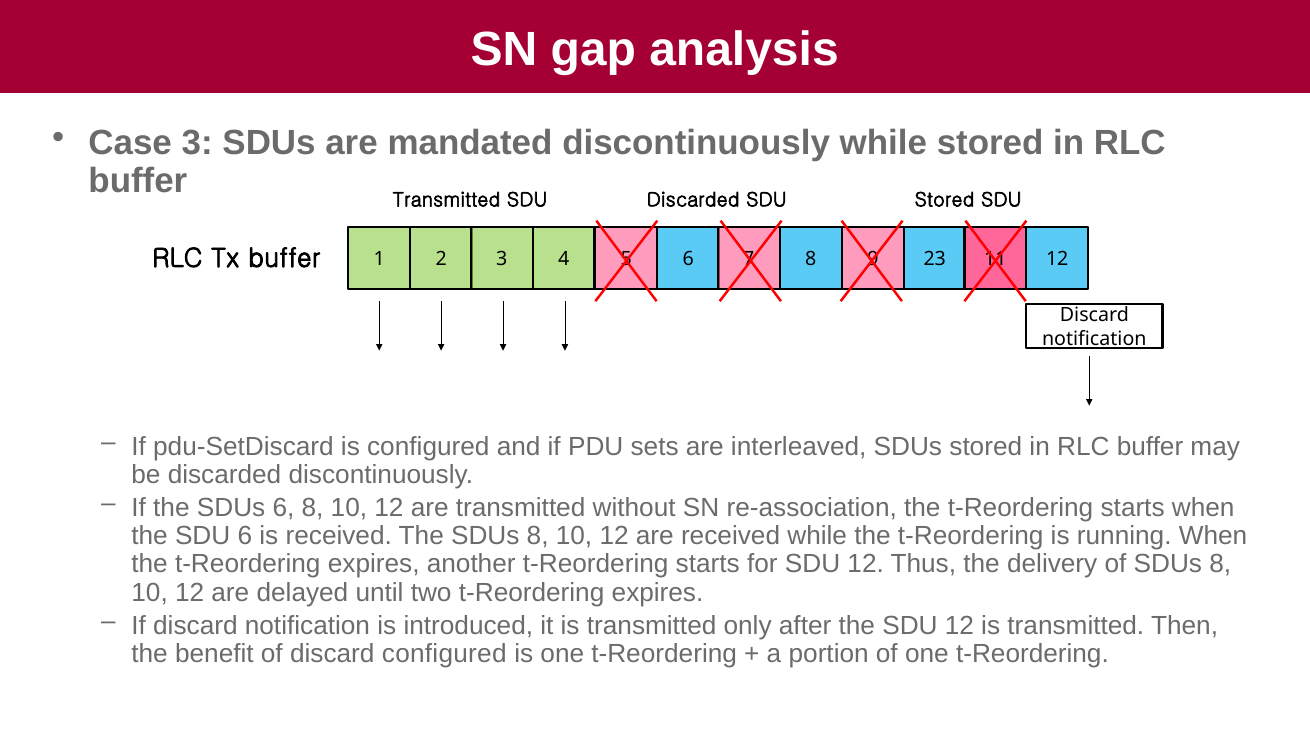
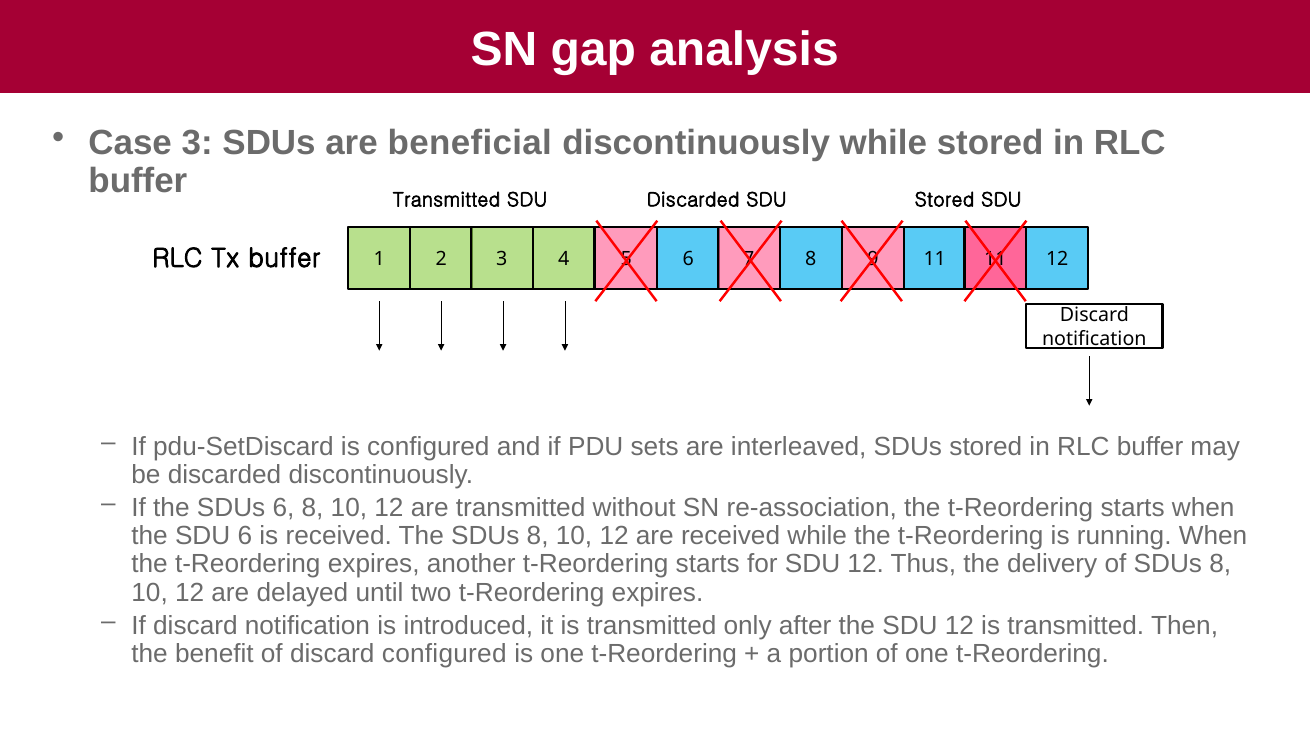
mandated: mandated -> beneficial
9 23: 23 -> 11
